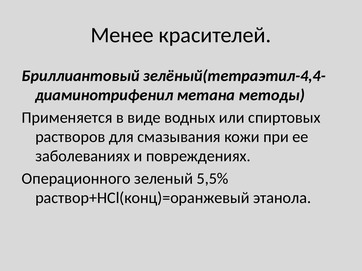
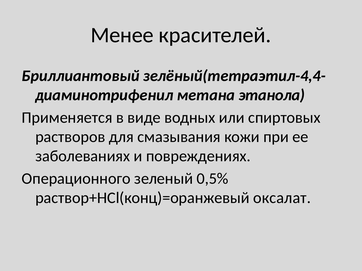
методы: методы -> этанола
5,5%: 5,5% -> 0,5%
этанола: этанола -> оксалат
